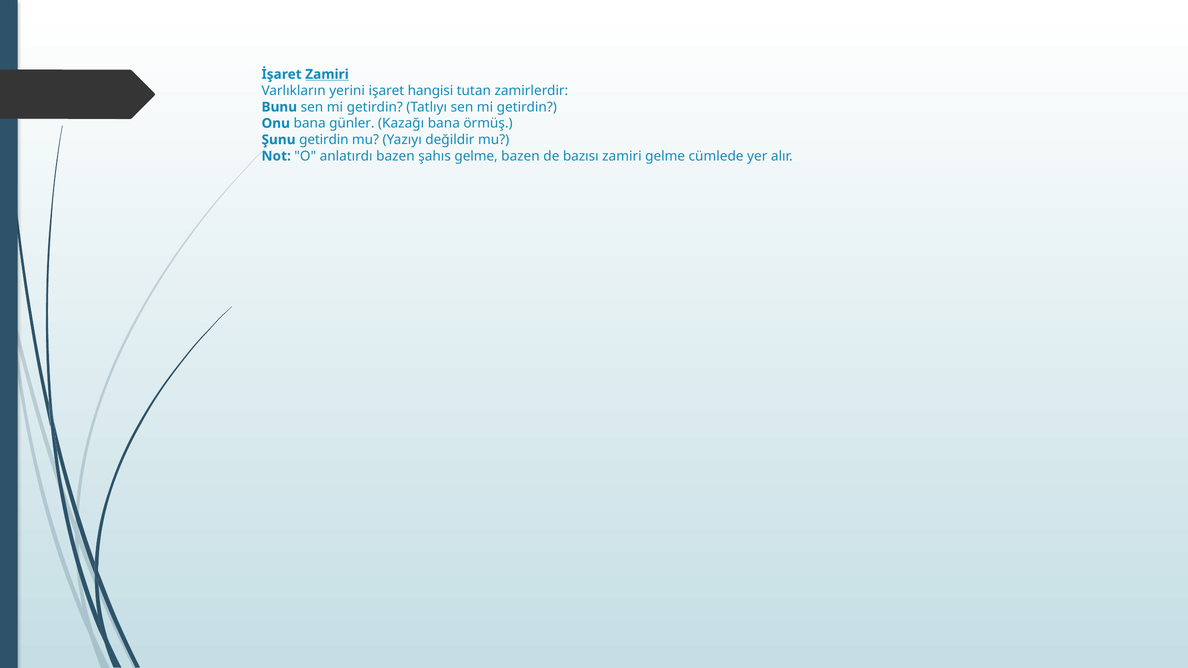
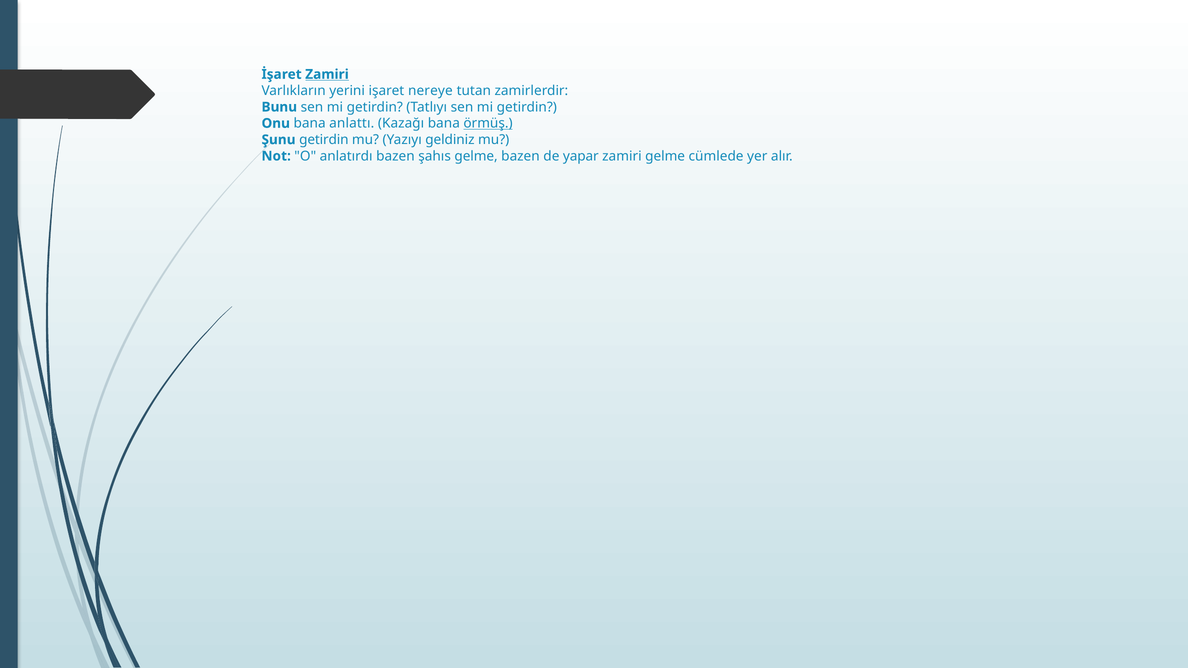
hangisi: hangisi -> nereye
günler: günler -> anlattı
örmüş underline: none -> present
değildir: değildir -> geldiniz
bazısı: bazısı -> yapar
